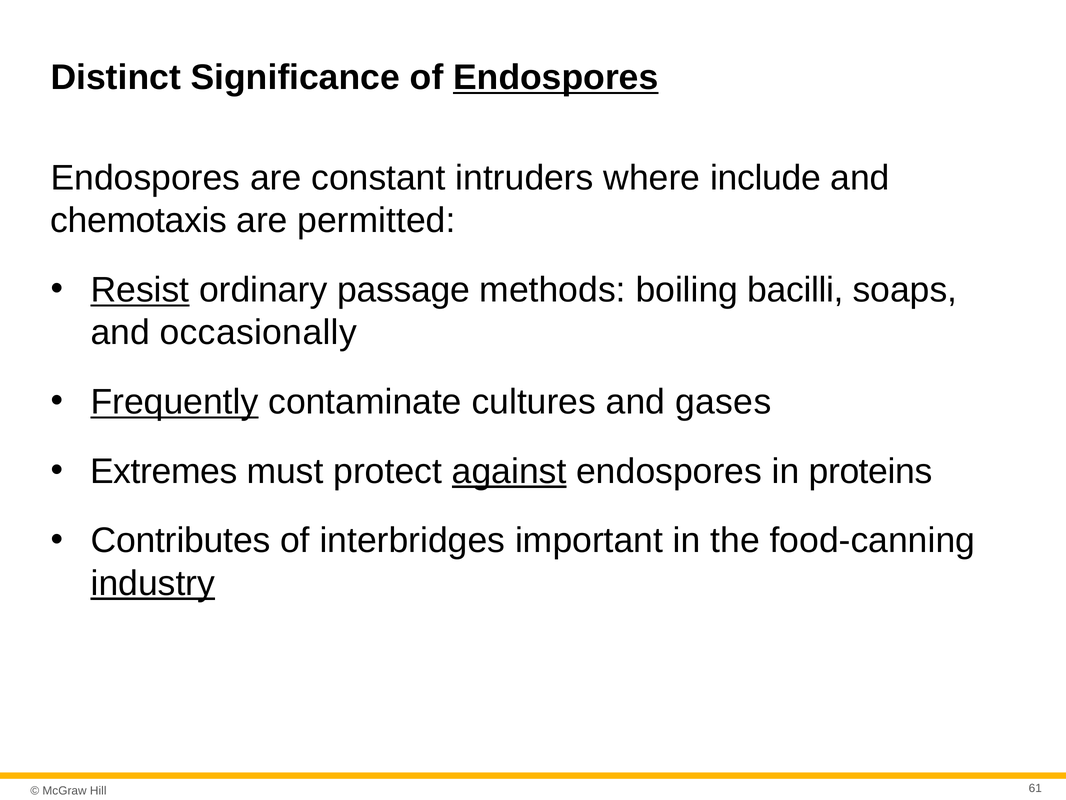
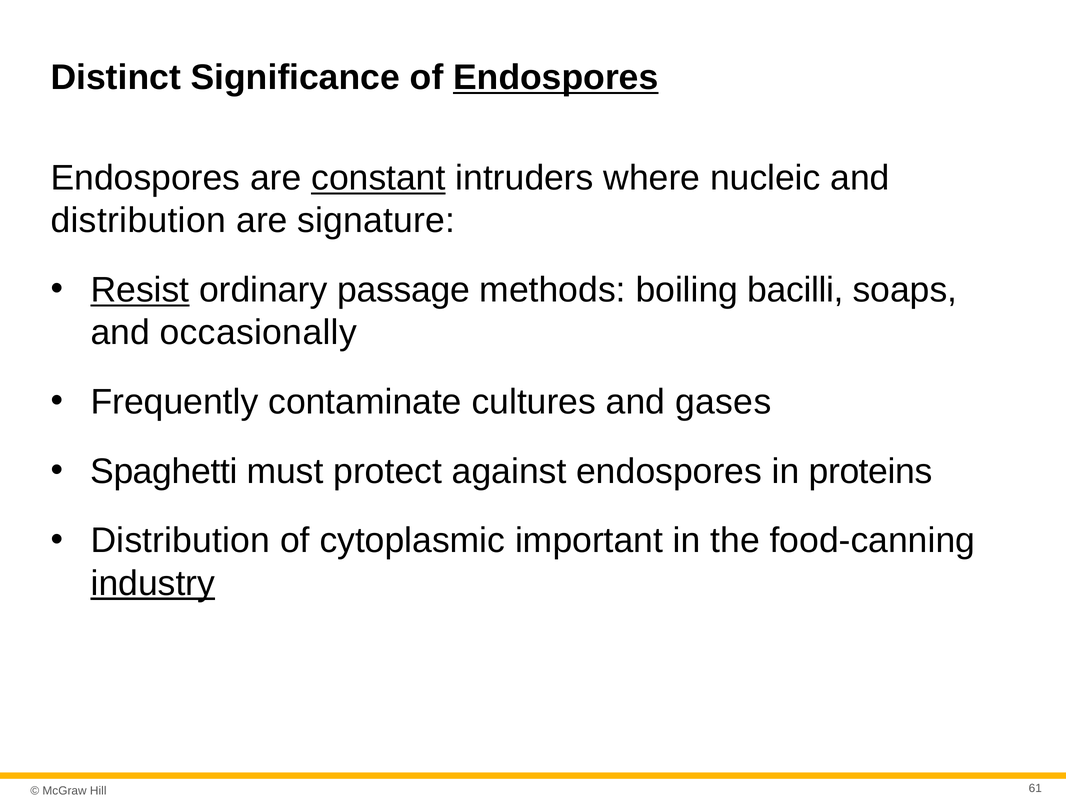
constant underline: none -> present
include: include -> nucleic
chemotaxis at (139, 221): chemotaxis -> distribution
permitted: permitted -> signature
Frequently underline: present -> none
Extremes: Extremes -> Spaghetti
against underline: present -> none
Contributes at (181, 540): Contributes -> Distribution
interbridges: interbridges -> cytoplasmic
